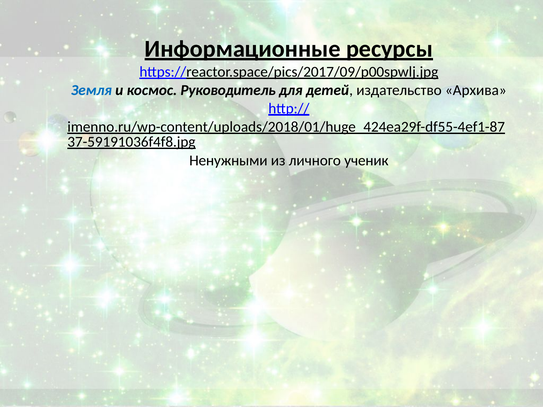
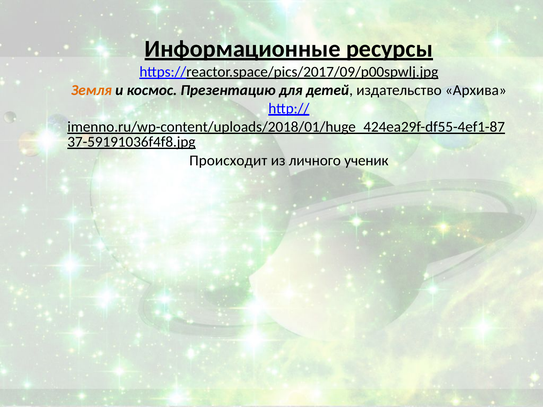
Земля colour: blue -> orange
Руководитель: Руководитель -> Презентацию
Ненужными: Ненужными -> Происходит
